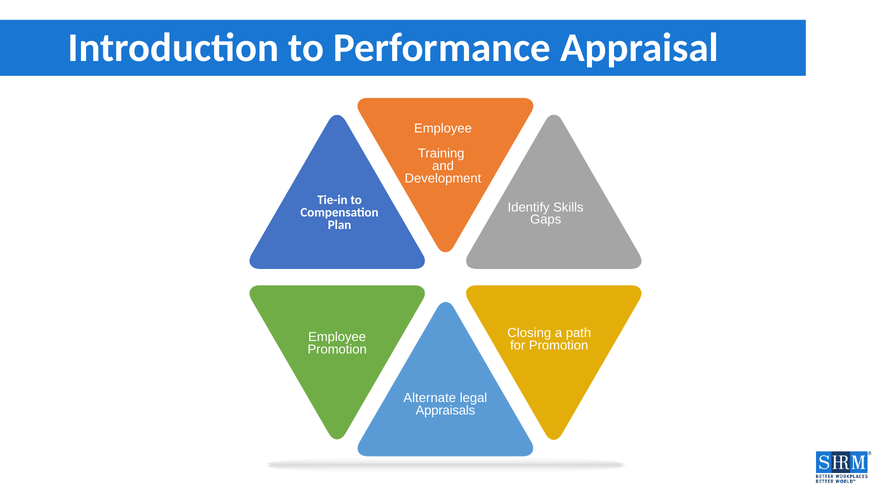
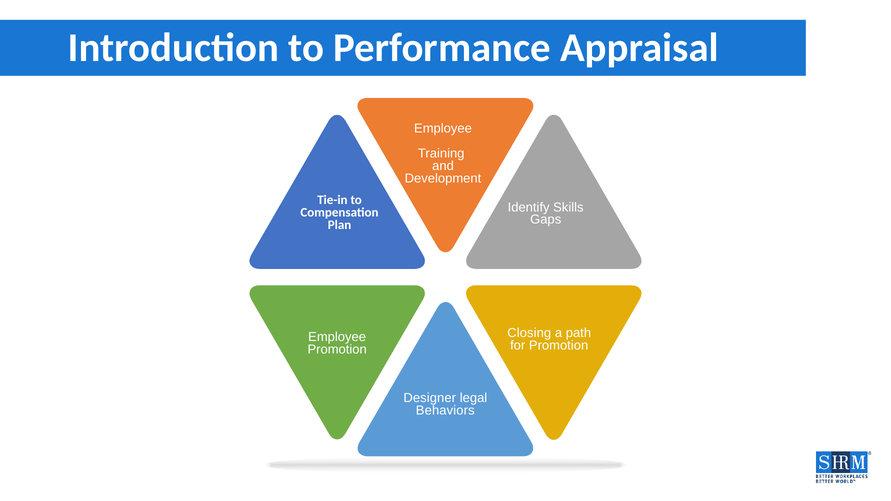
Alternate: Alternate -> Designer
Appraisals: Appraisals -> Behaviors
